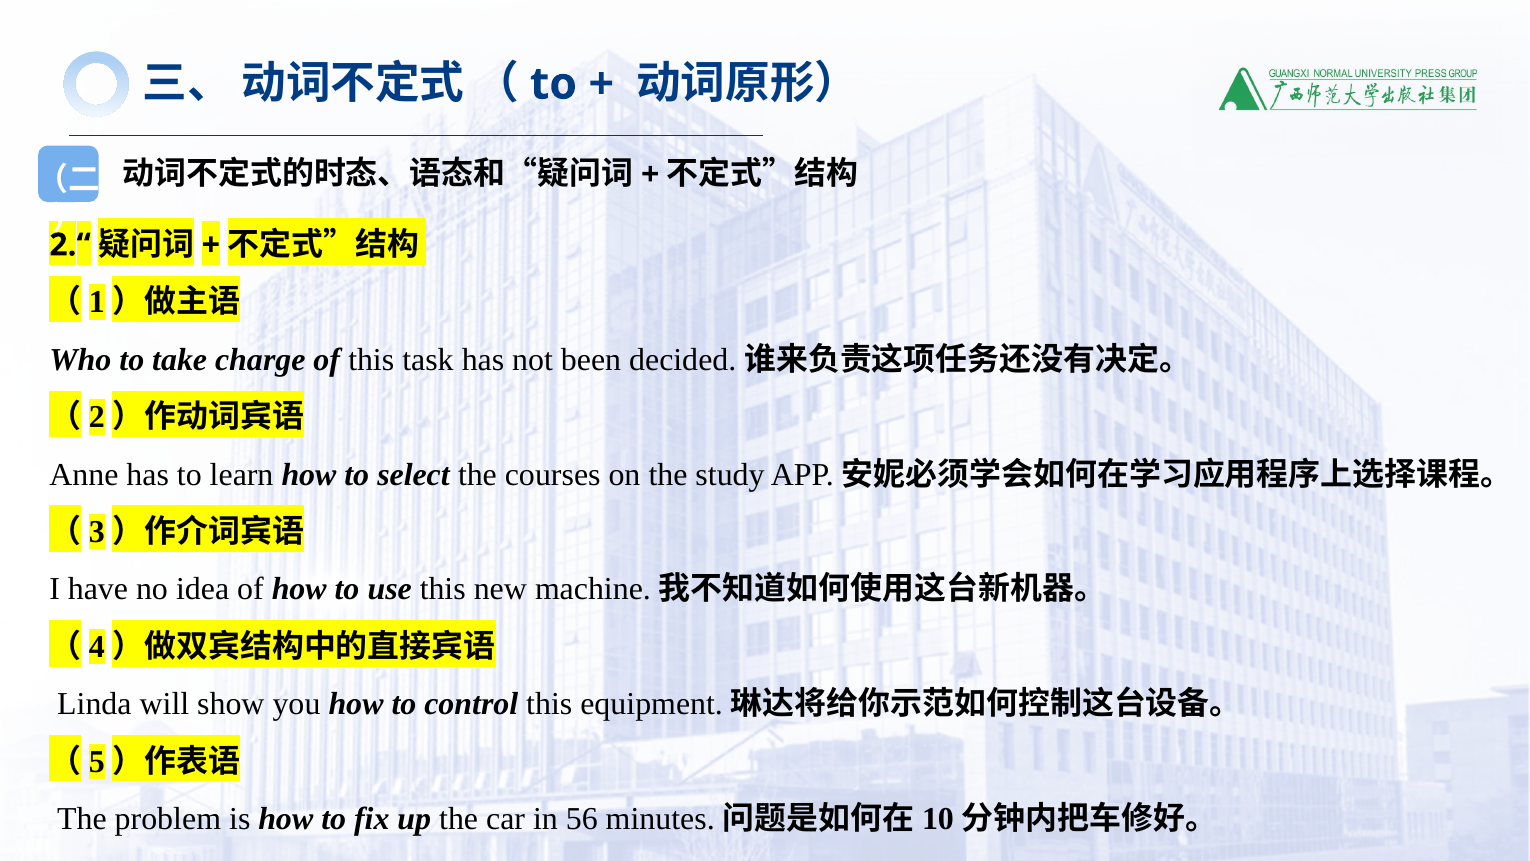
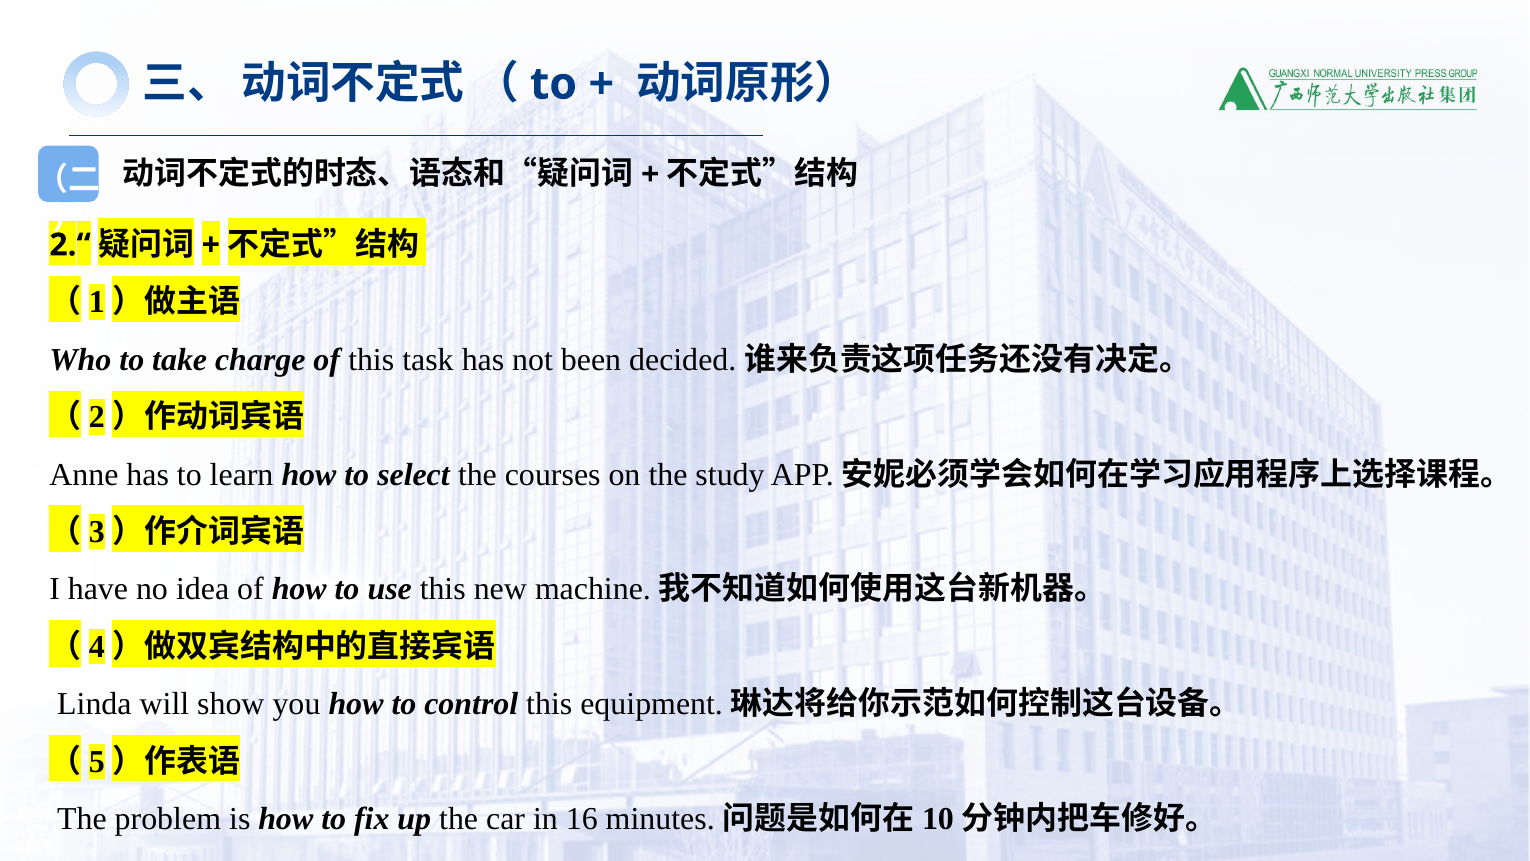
56: 56 -> 16
